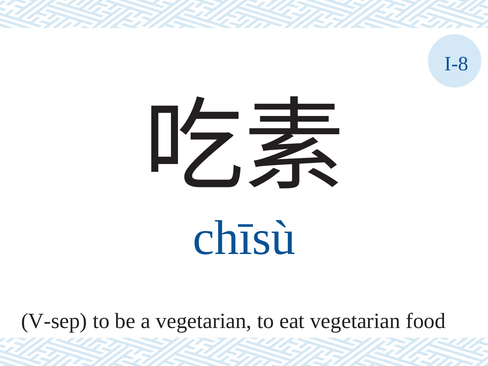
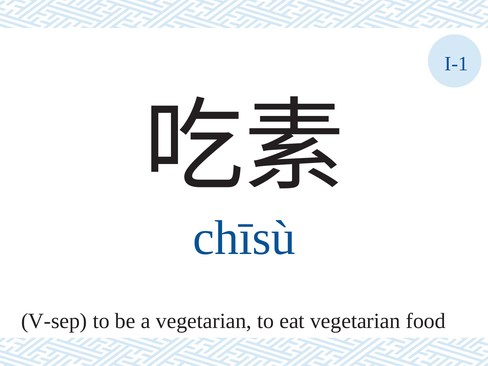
I-8: I-8 -> I-1
